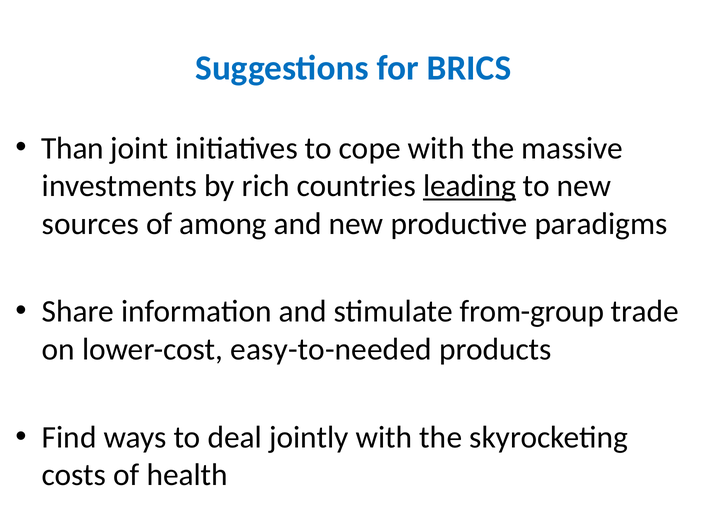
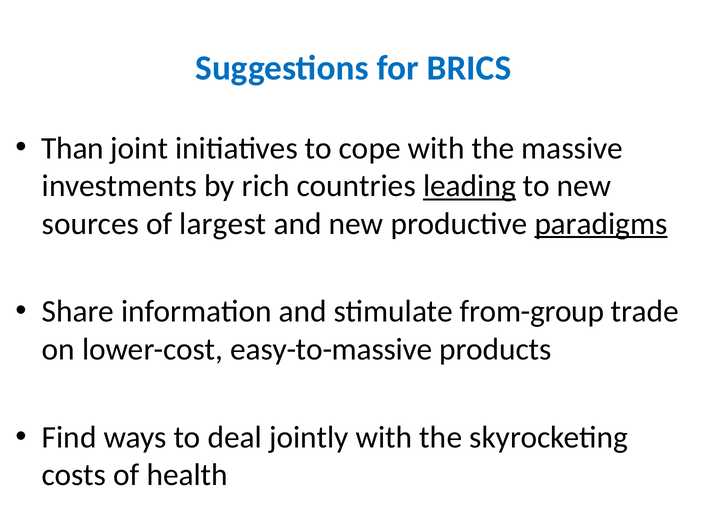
among: among -> largest
paradigms underline: none -> present
easy-to-needed: easy-to-needed -> easy-to-massive
